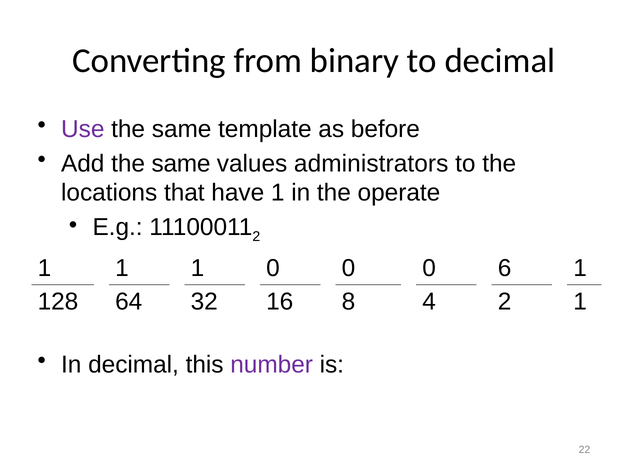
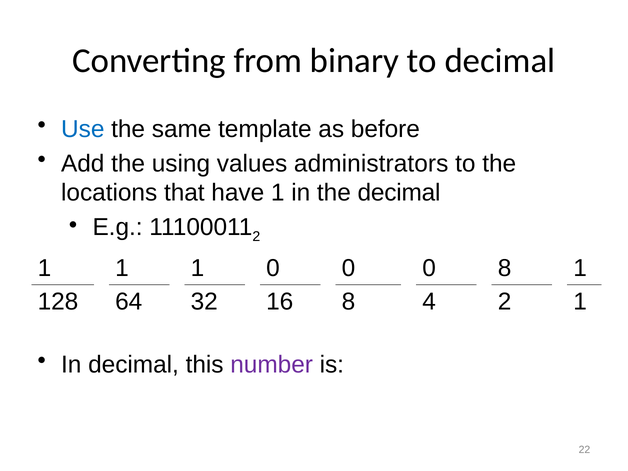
Use colour: purple -> blue
Add the same: same -> using
the operate: operate -> decimal
0 6: 6 -> 8
